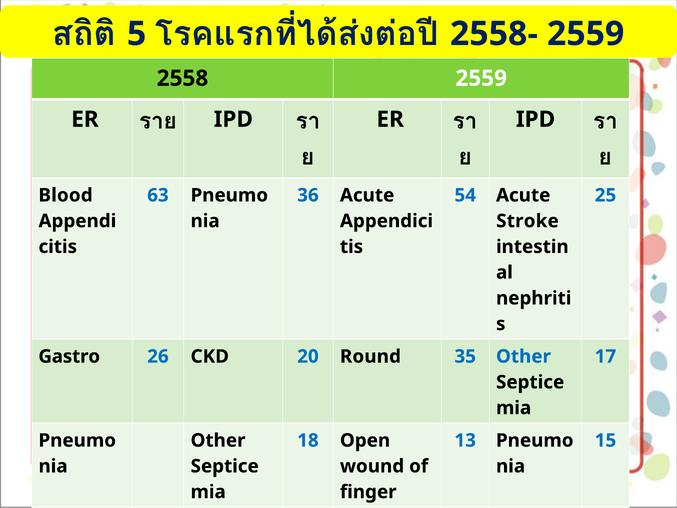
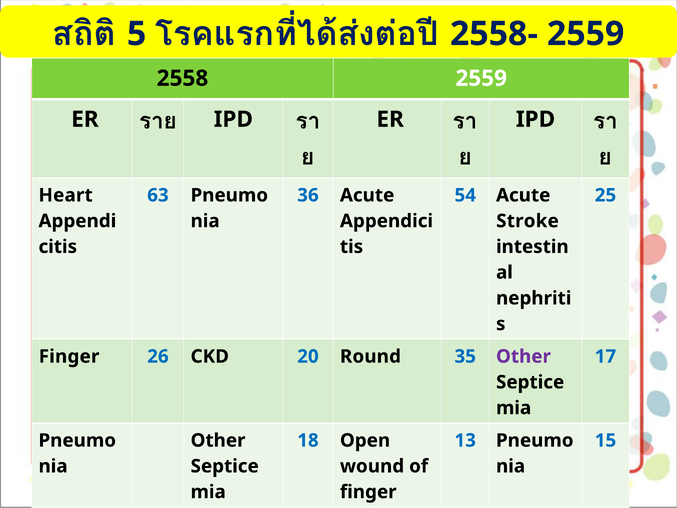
Blood at (66, 195): Blood -> Heart
Gastro at (69, 356): Gastro -> Finger
Other at (523, 356) colour: blue -> purple
